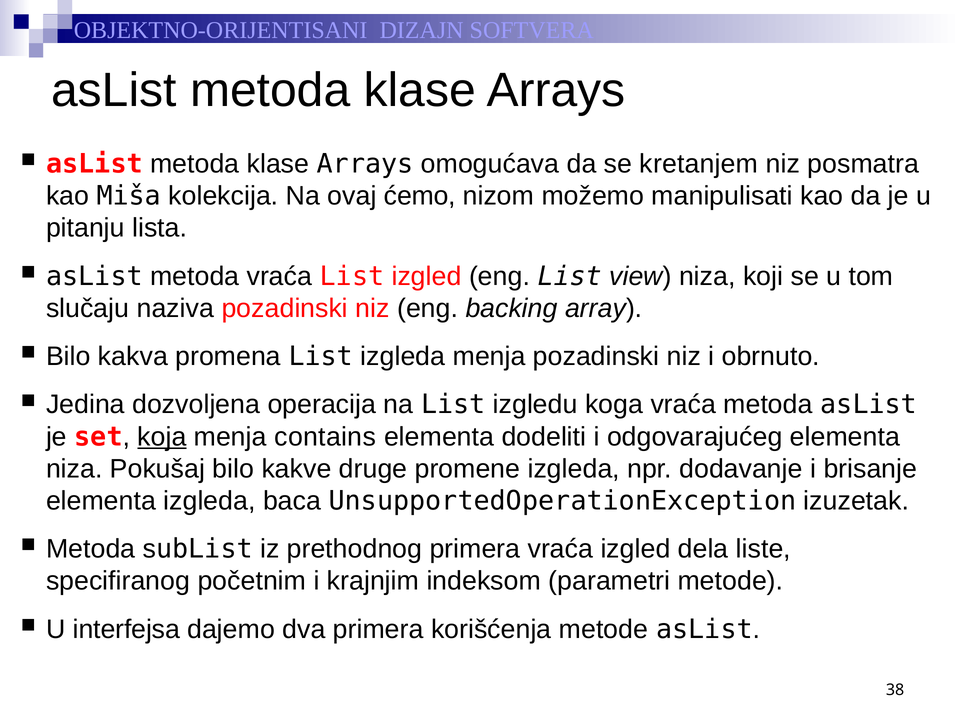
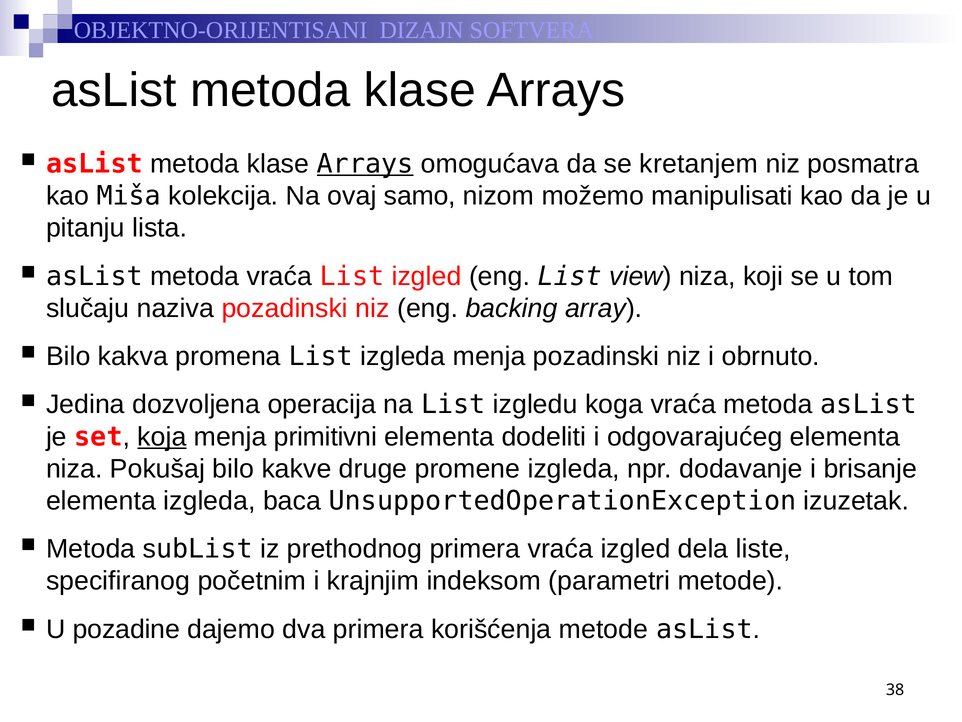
Arrays at (365, 164) underline: none -> present
ćemo: ćemo -> samo
contains: contains -> primitivni
interfejsa: interfejsa -> pozadine
